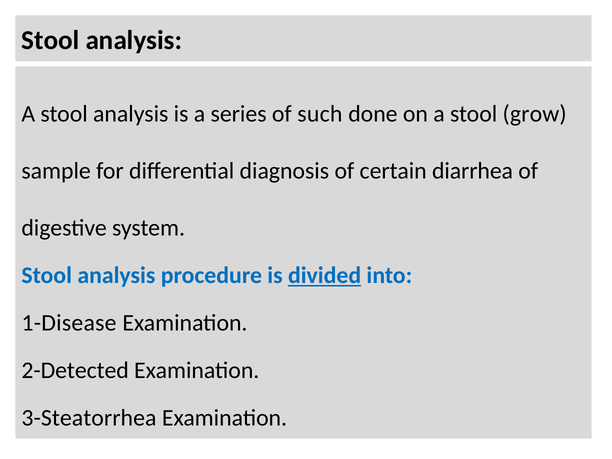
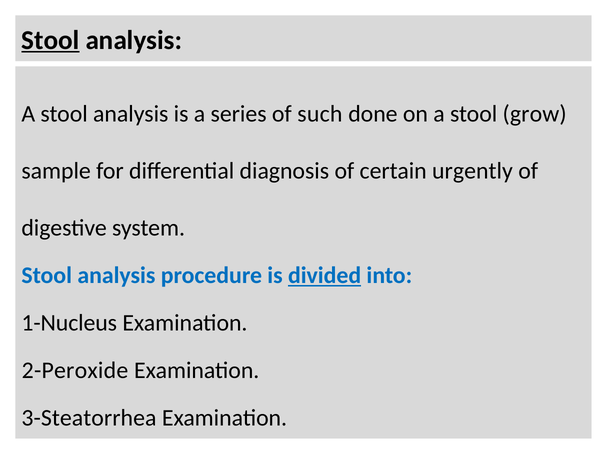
Stool at (50, 40) underline: none -> present
diarrhea: diarrhea -> urgently
1-Disease: 1-Disease -> 1-Nucleus
2-Detected: 2-Detected -> 2-Peroxide
